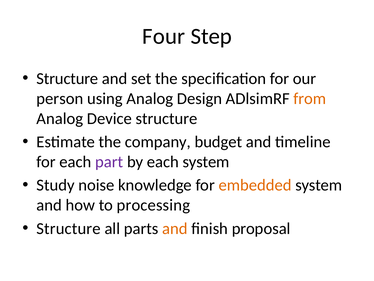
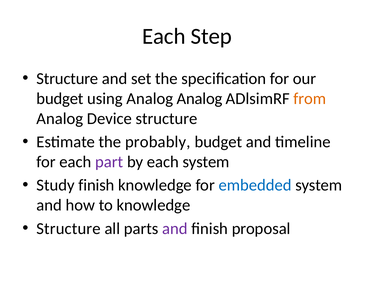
Four at (164, 36): Four -> Each
person at (60, 98): person -> budget
Analog Design: Design -> Analog
company: company -> probably
Study noise: noise -> finish
embedded colour: orange -> blue
to processing: processing -> knowledge
and at (175, 228) colour: orange -> purple
